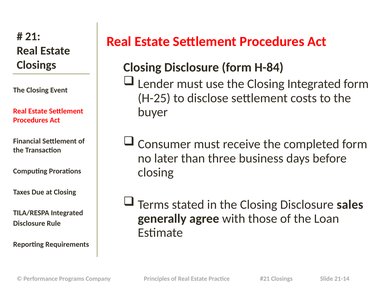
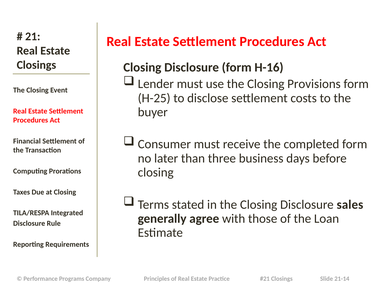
H-84: H-84 -> H-16
Closing Integrated: Integrated -> Provisions
